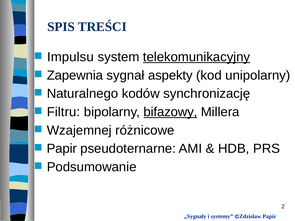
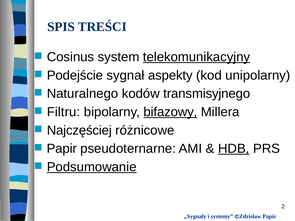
Impulsu: Impulsu -> Cosinus
Zapewnia: Zapewnia -> Podejście
synchronizację: synchronizację -> transmisyjnego
Wzajemnej: Wzajemnej -> Najczęściej
HDB underline: none -> present
Podsumowanie underline: none -> present
